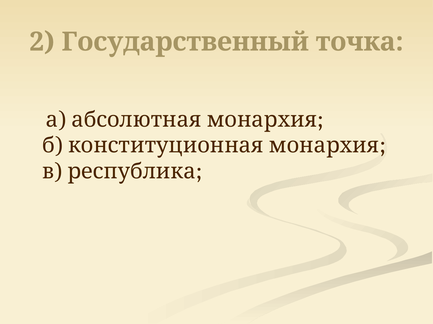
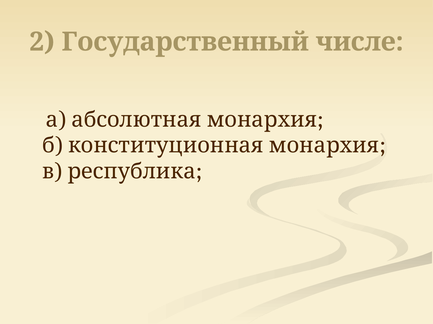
точка: точка -> числе
